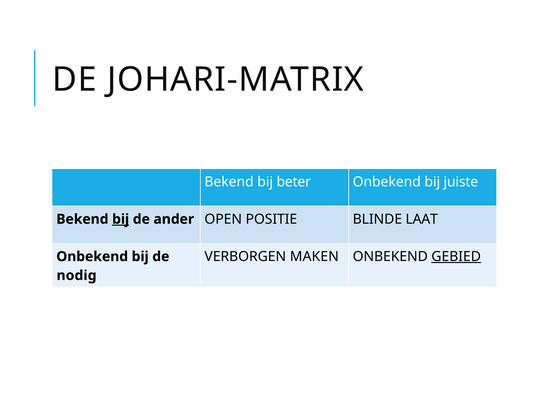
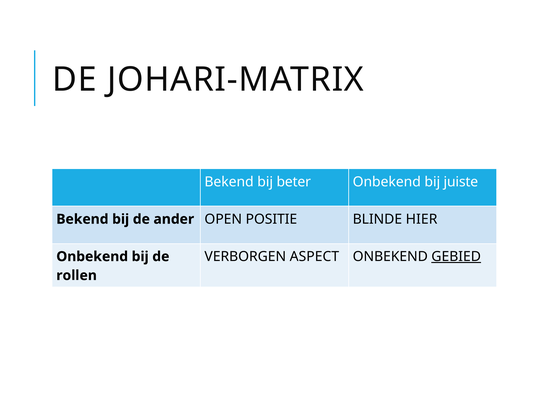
bij at (121, 219) underline: present -> none
LAAT: LAAT -> HIER
MAKEN: MAKEN -> ASPECT
nodig: nodig -> rollen
